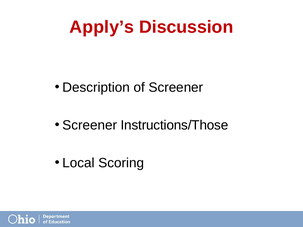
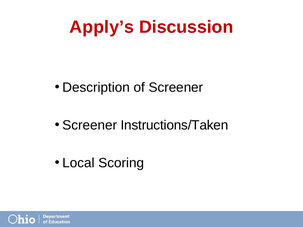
Instructions/Those: Instructions/Those -> Instructions/Taken
